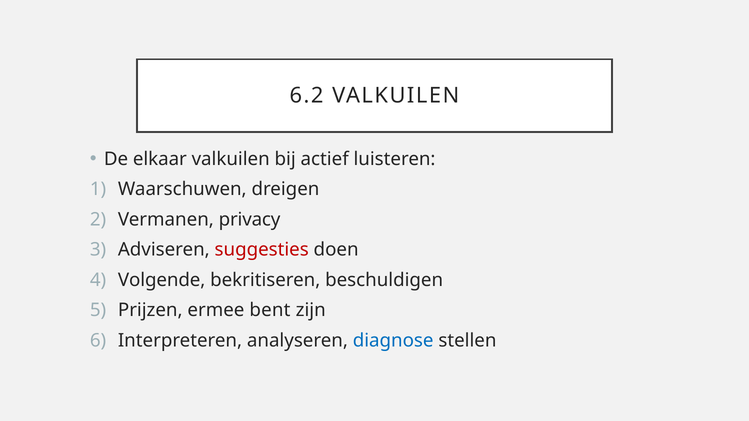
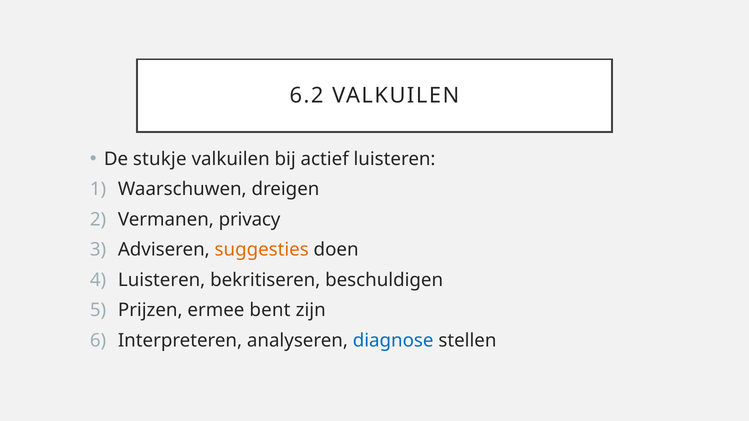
elkaar: elkaar -> stukje
suggesties colour: red -> orange
Volgende at (162, 280): Volgende -> Luisteren
